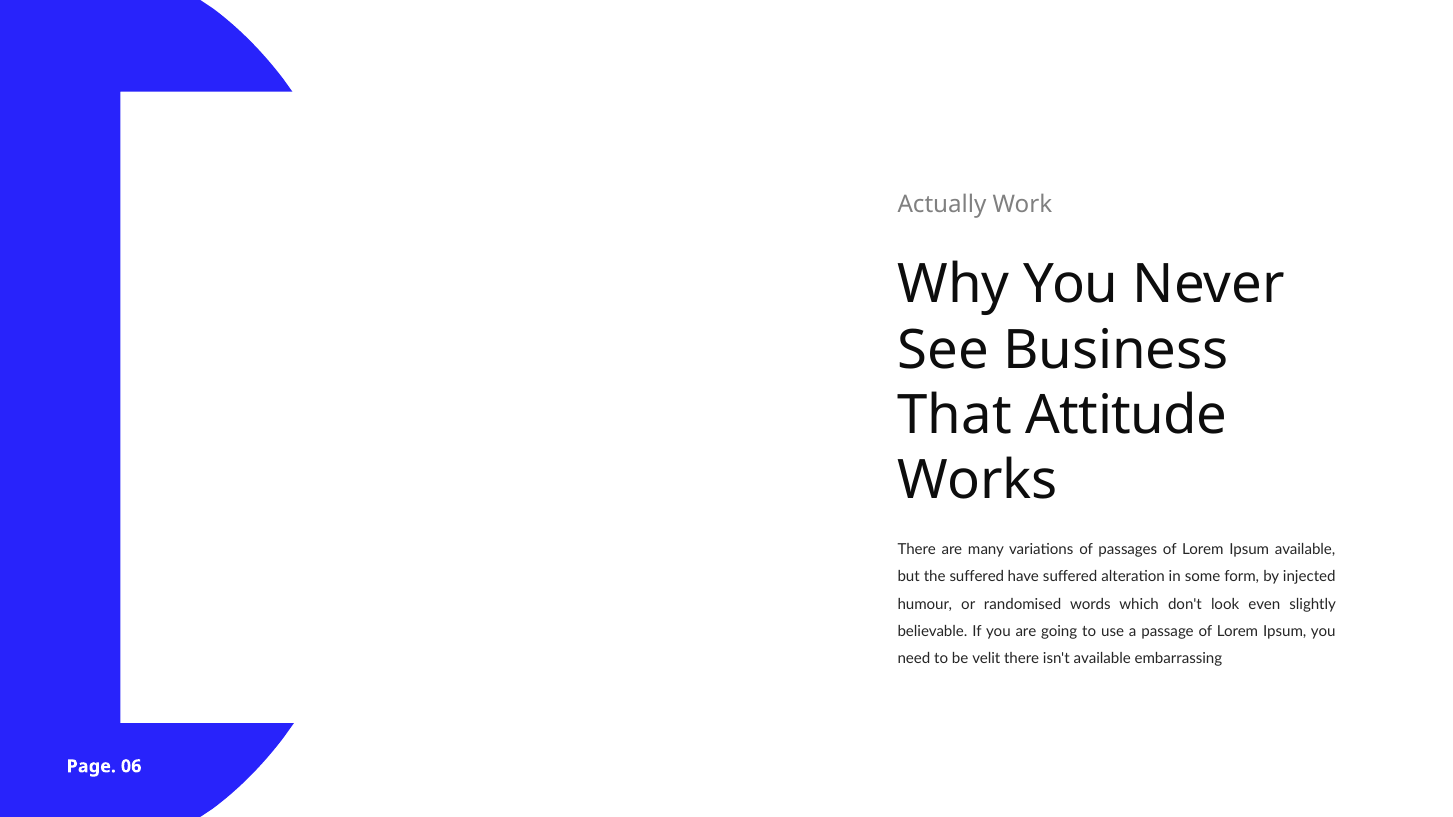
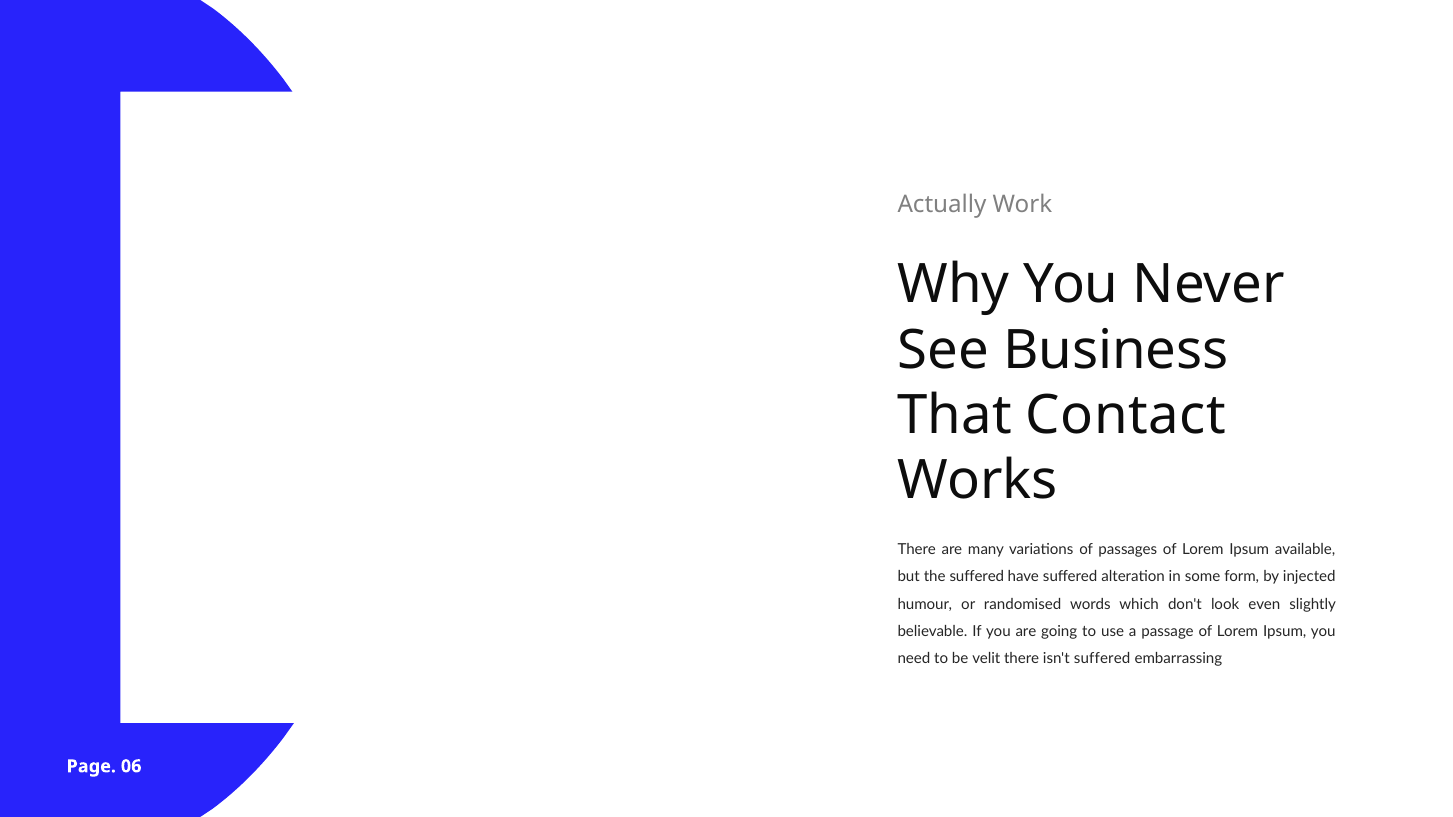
Attitude: Attitude -> Contact
isn't available: available -> suffered
